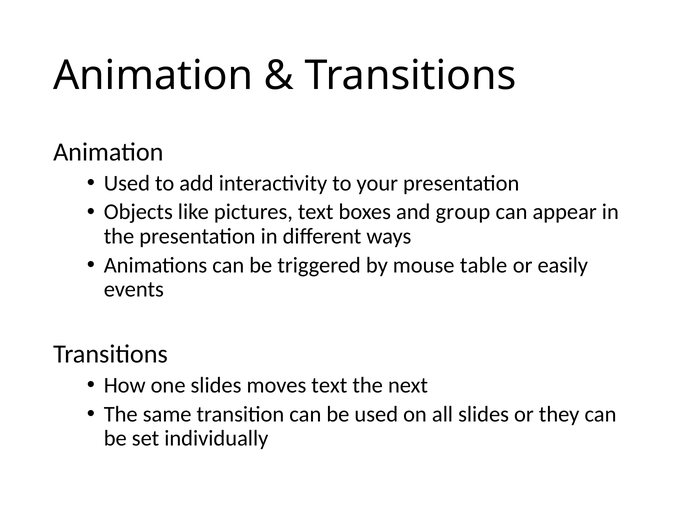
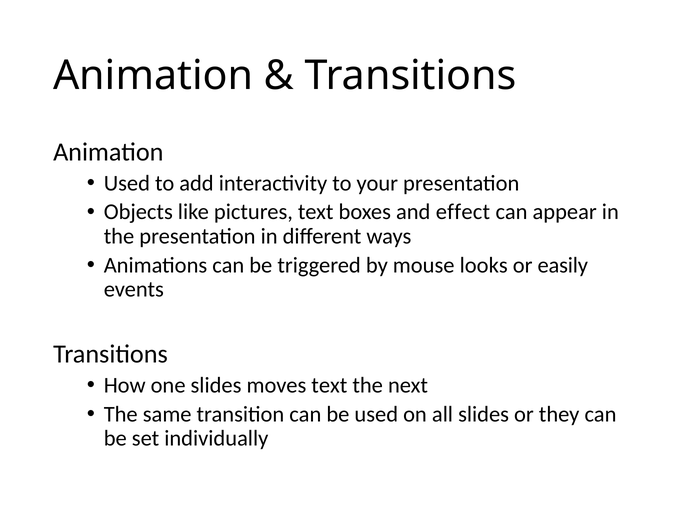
group: group -> effect
table: table -> looks
